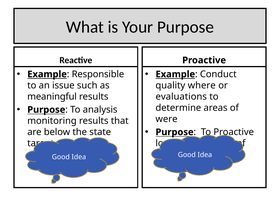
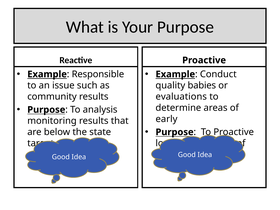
where: where -> babies
meaningful: meaningful -> community
were: were -> early
